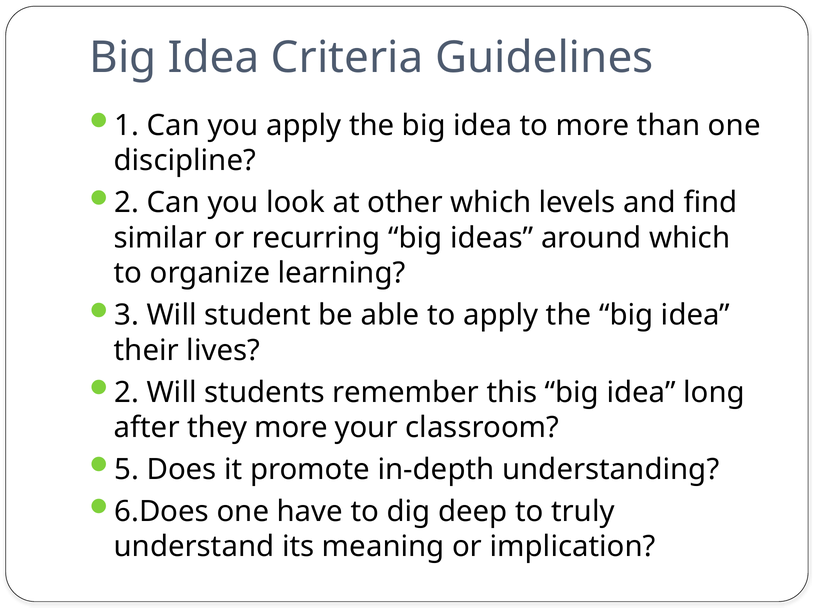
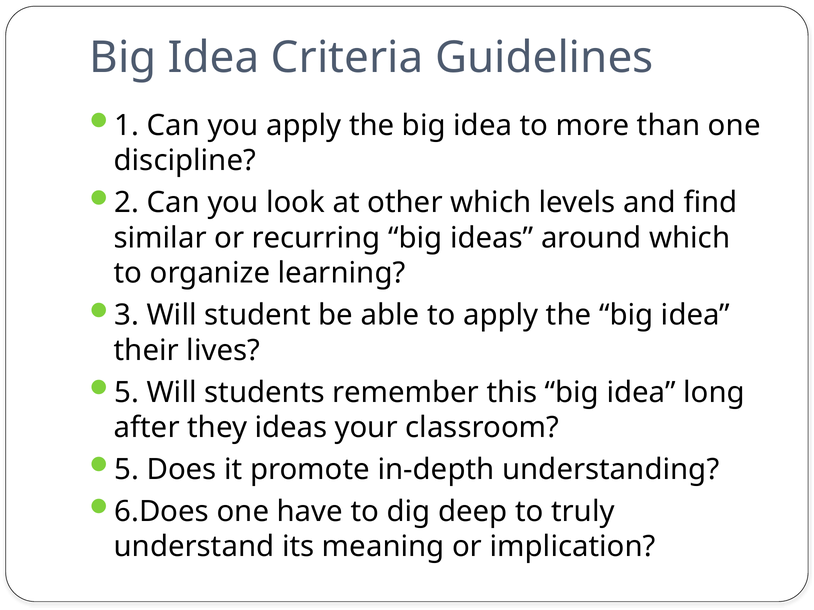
2 at (127, 393): 2 -> 5
they more: more -> ideas
